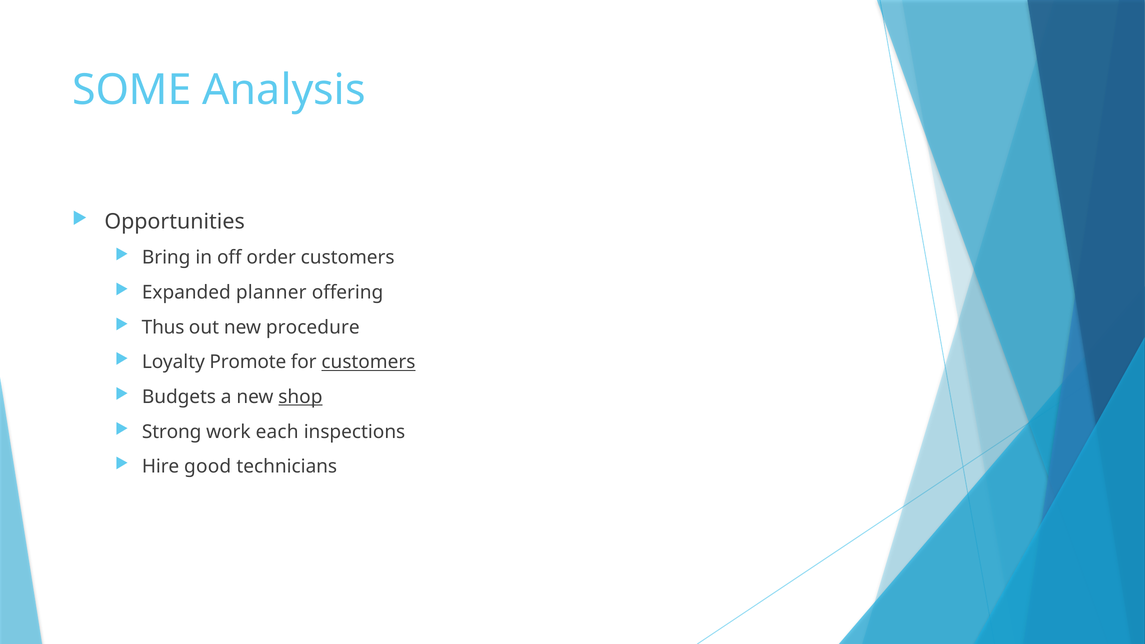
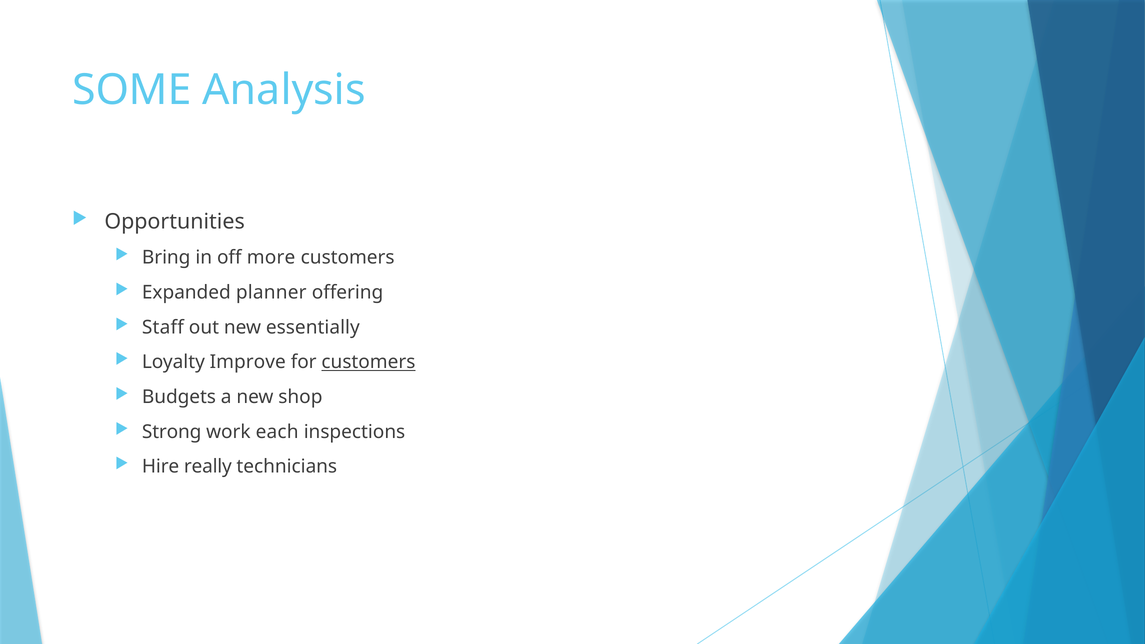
order: order -> more
Thus: Thus -> Staff
procedure: procedure -> essentially
Promote: Promote -> Improve
shop underline: present -> none
good: good -> really
